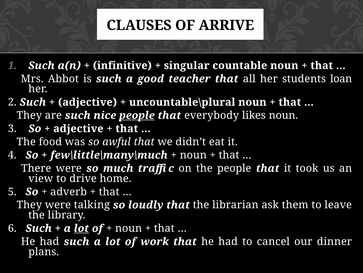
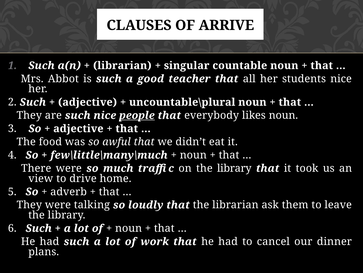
infinitive at (122, 65): infinitive -> librarian
students loan: loan -> nice
on the people: people -> library
lot at (81, 228) underline: present -> none
